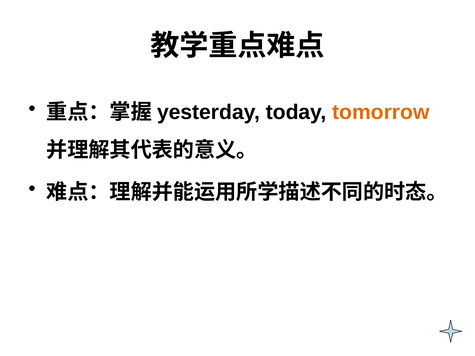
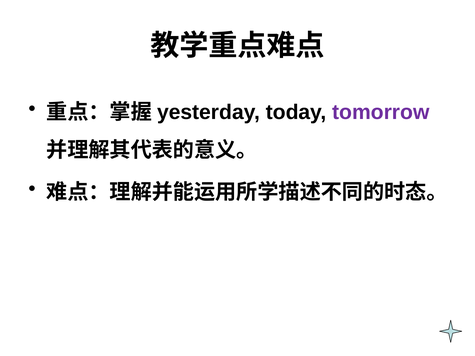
tomorrow colour: orange -> purple
